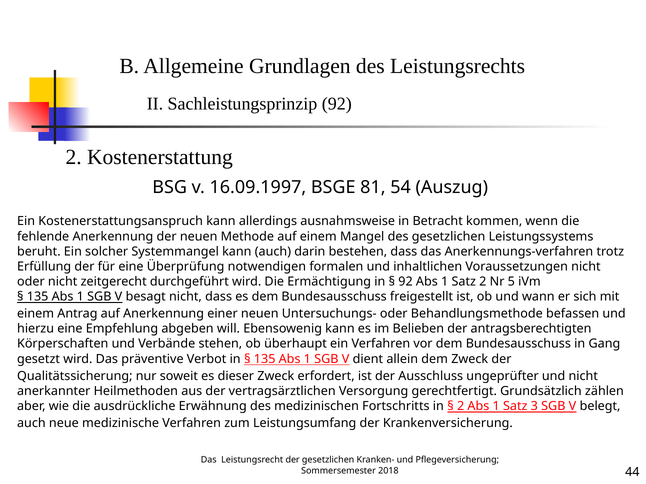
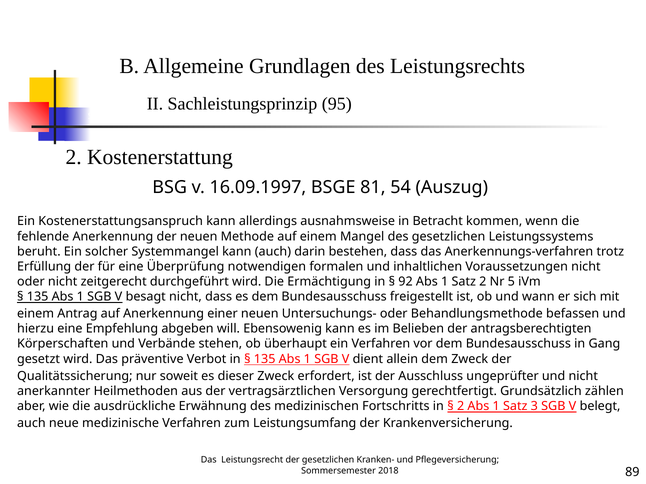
Sachleistungsprinzip 92: 92 -> 95
44: 44 -> 89
